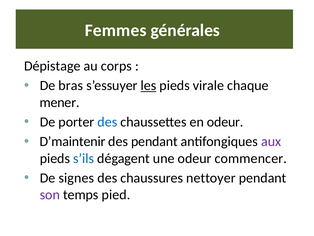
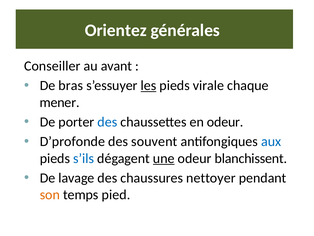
Femmes: Femmes -> Orientez
Dépistage: Dépistage -> Conseiller
corps: corps -> avant
D’maintenir: D’maintenir -> D’profonde
des pendant: pendant -> souvent
aux colour: purple -> blue
une underline: none -> present
commencer: commencer -> blanchissent
signes: signes -> lavage
son colour: purple -> orange
